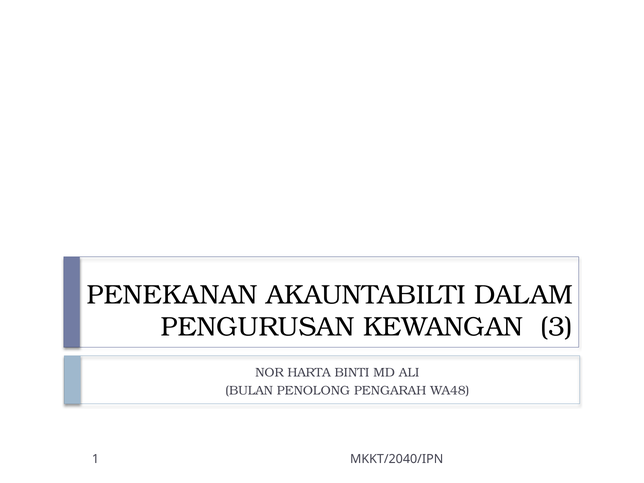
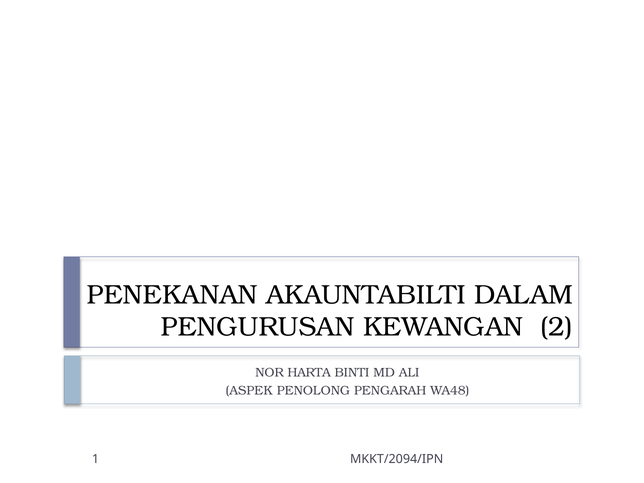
3: 3 -> 2
BULAN: BULAN -> ASPEK
MKKT/2040/IPN: MKKT/2040/IPN -> MKKT/2094/IPN
